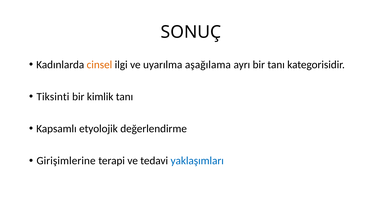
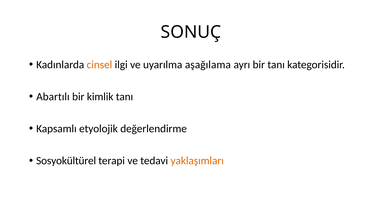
Tiksinti: Tiksinti -> Abartılı
Girişimlerine: Girişimlerine -> Sosyokültürel
yaklaşımları colour: blue -> orange
